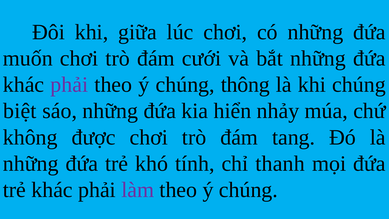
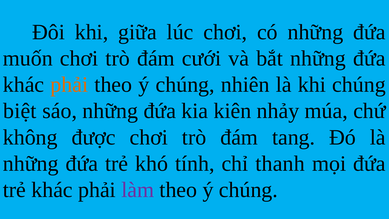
phải at (69, 85) colour: purple -> orange
thông: thông -> nhiên
hiển: hiển -> kiên
